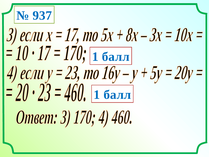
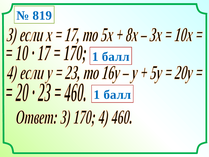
937: 937 -> 819
